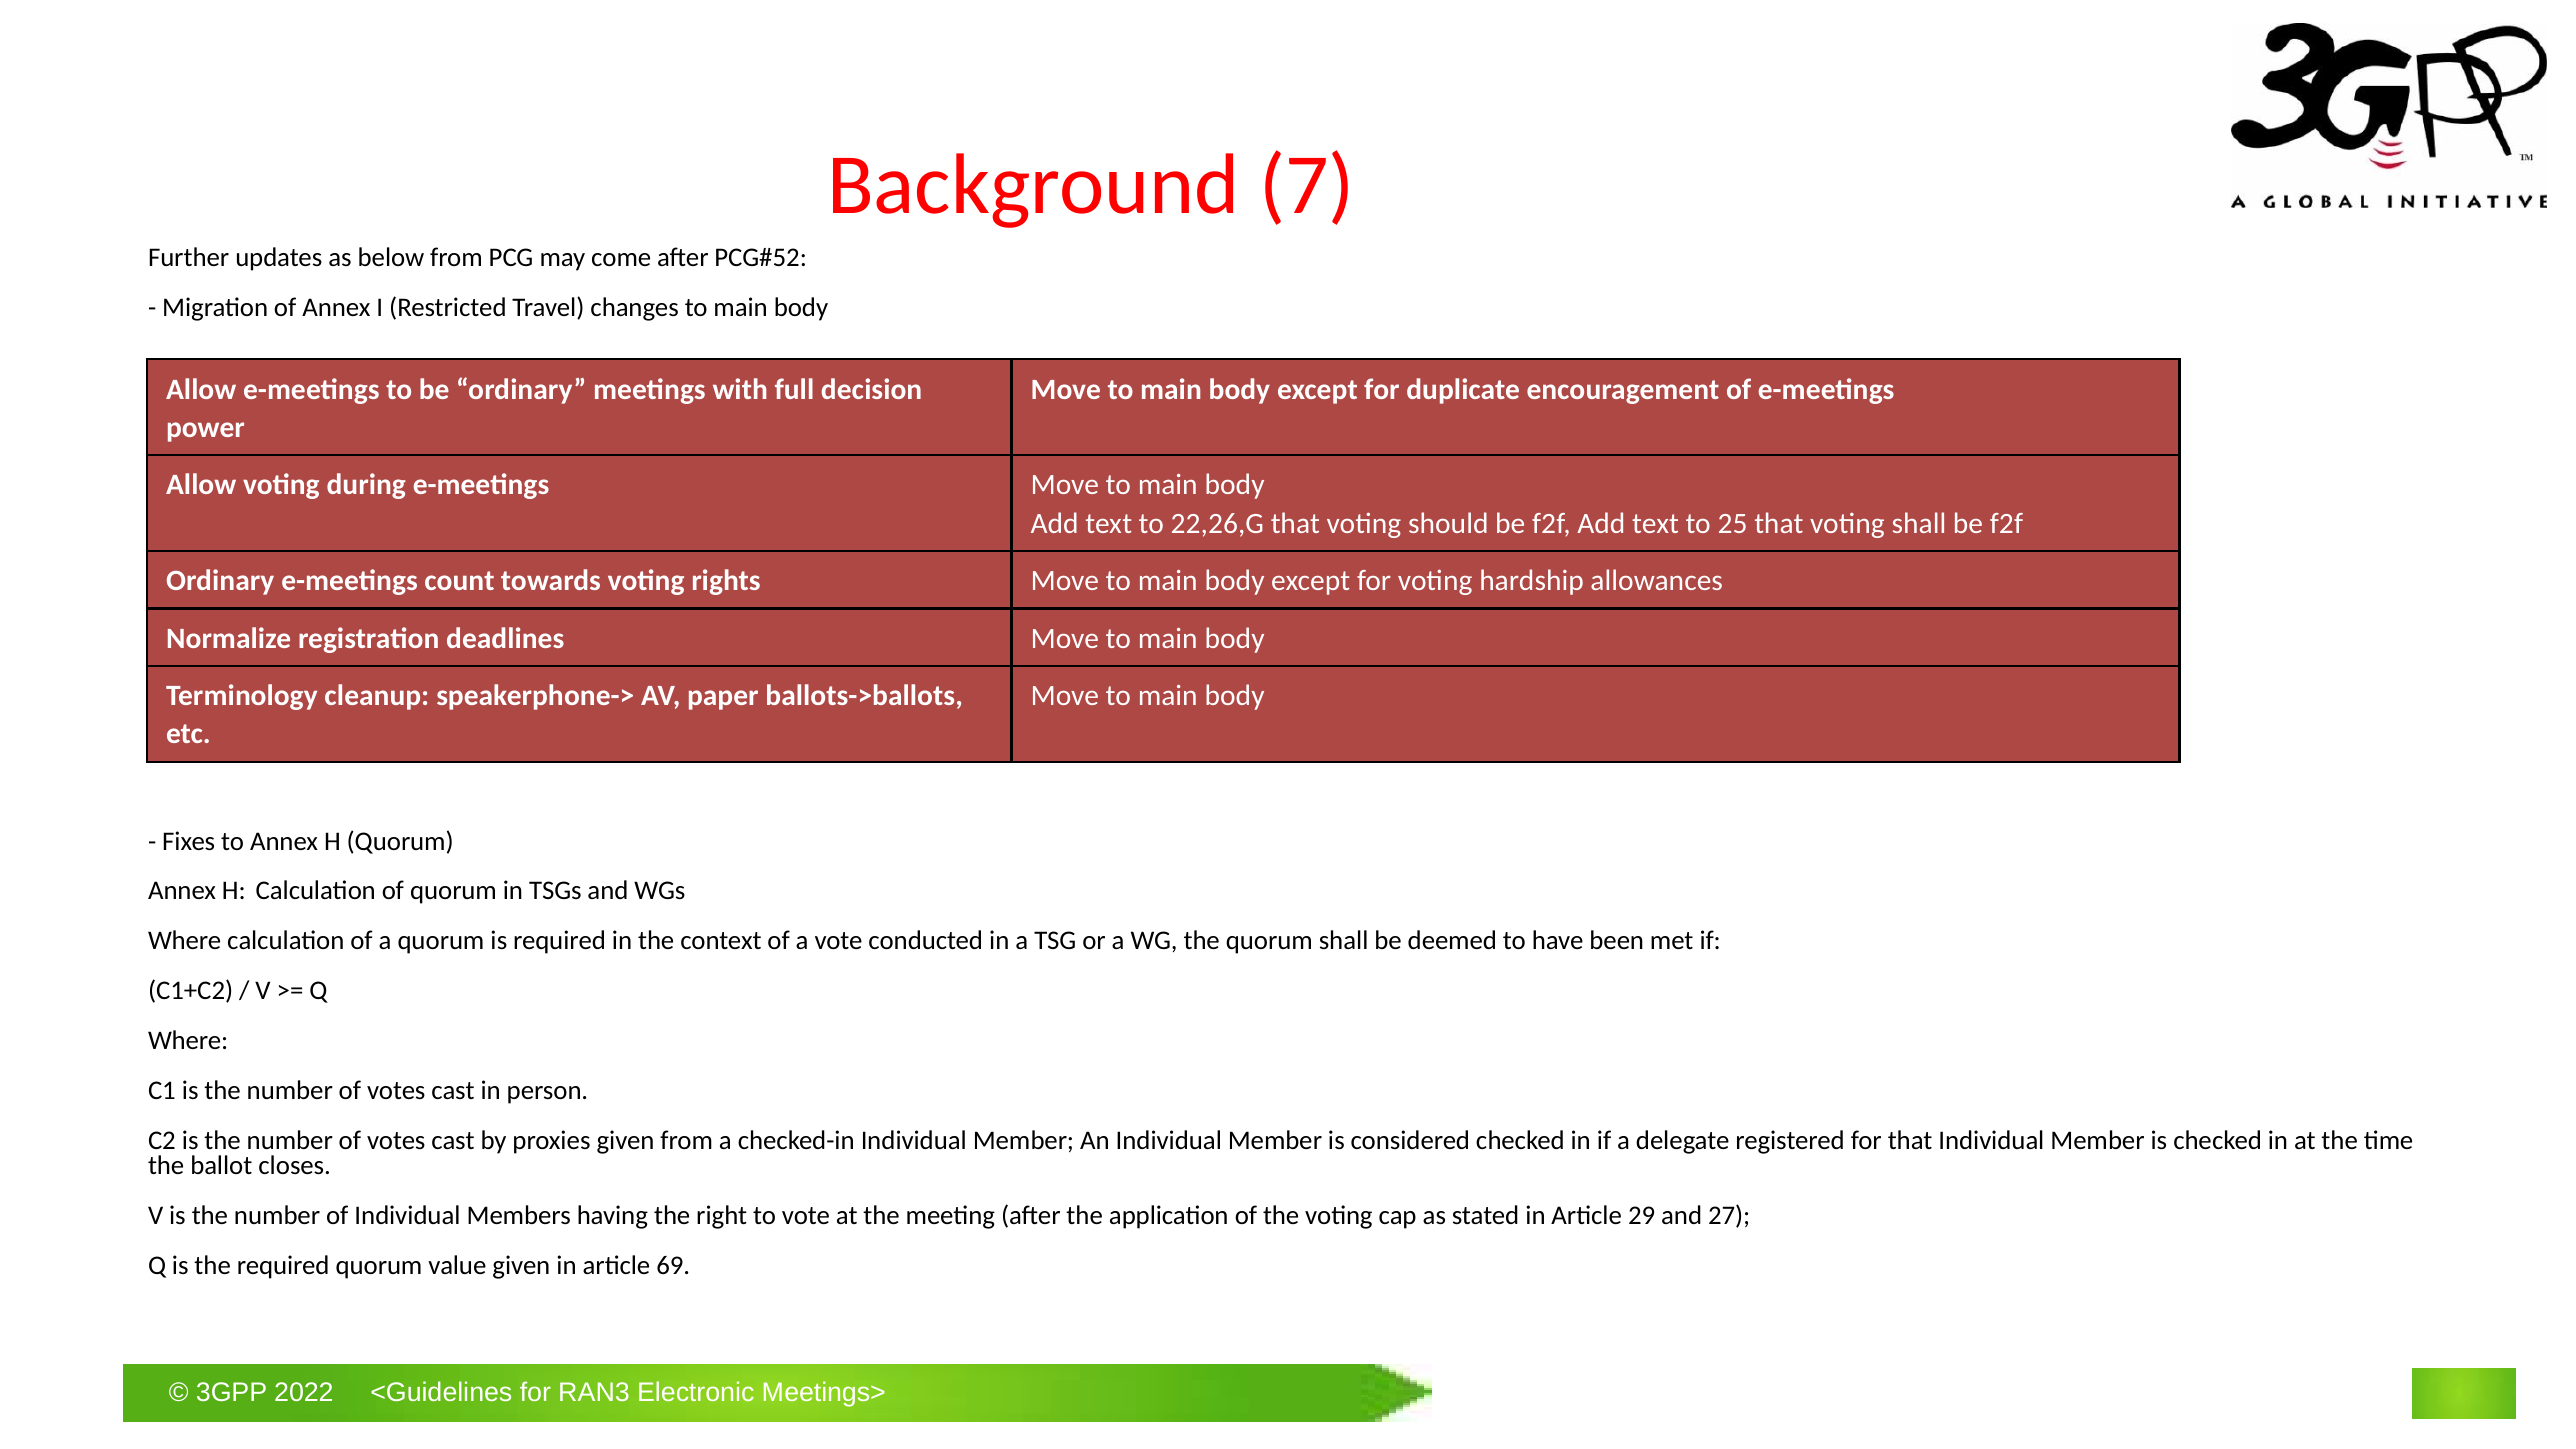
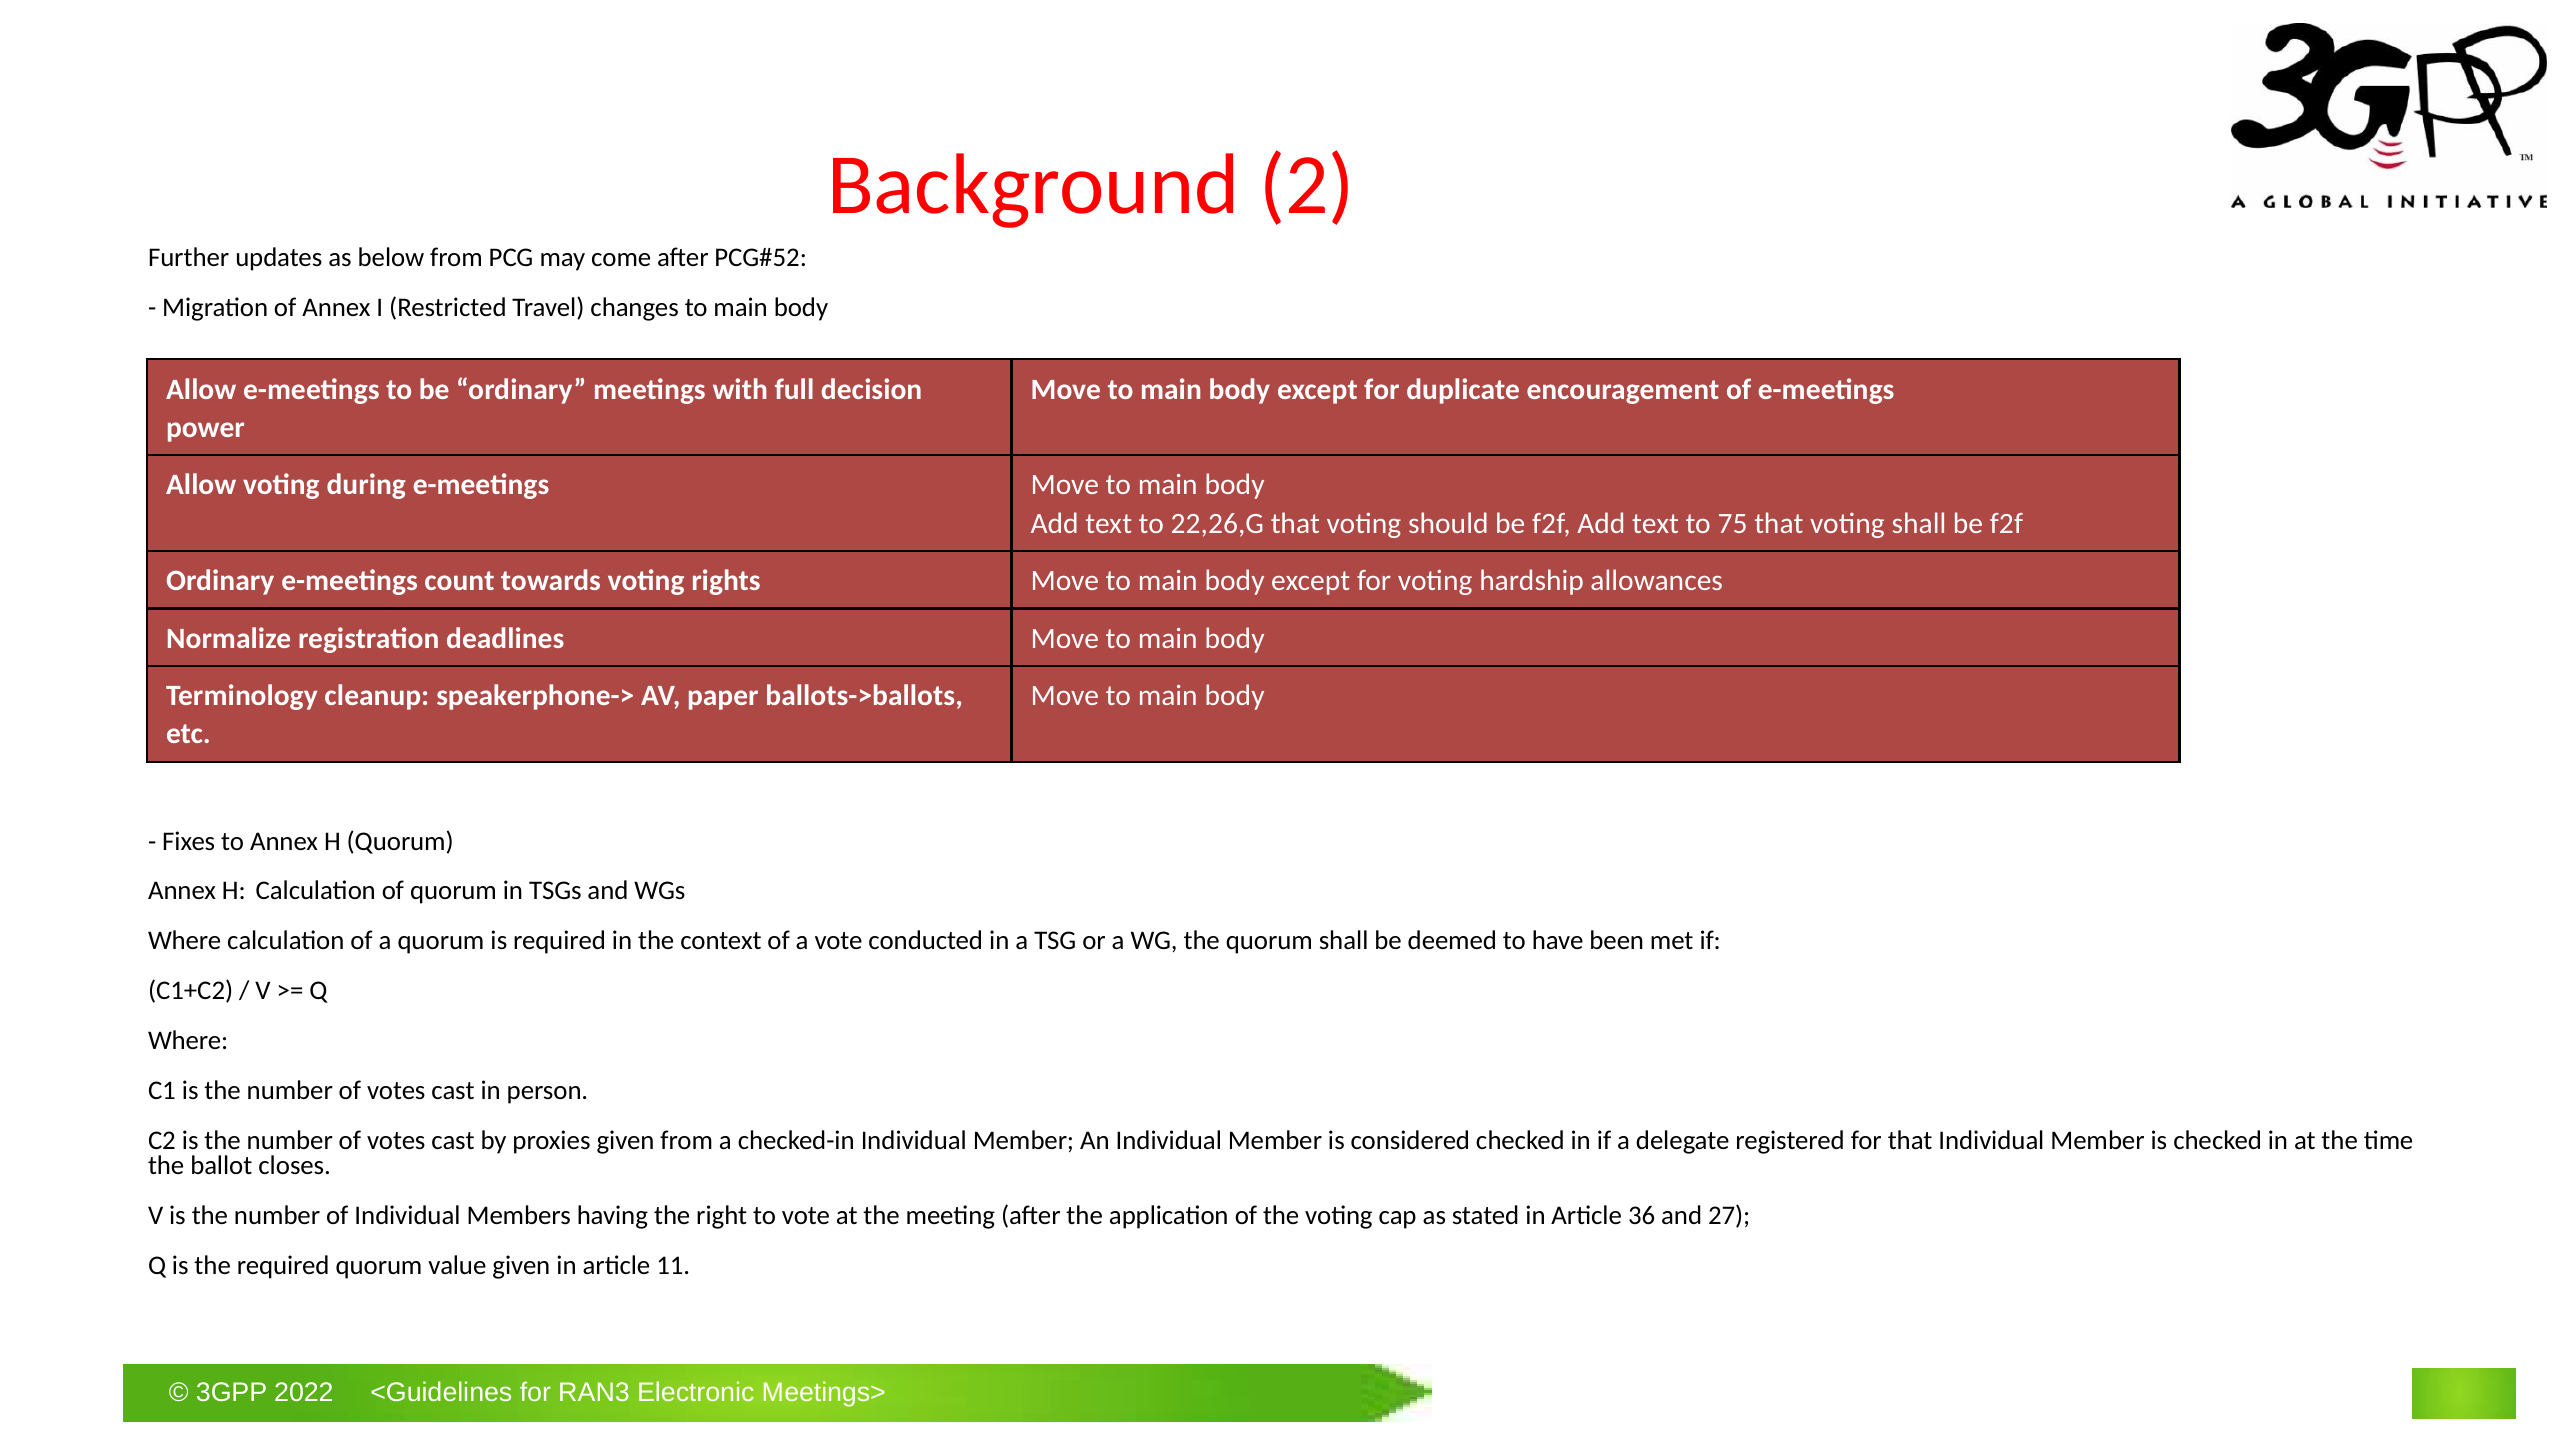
7: 7 -> 2
25: 25 -> 75
29: 29 -> 36
69: 69 -> 11
